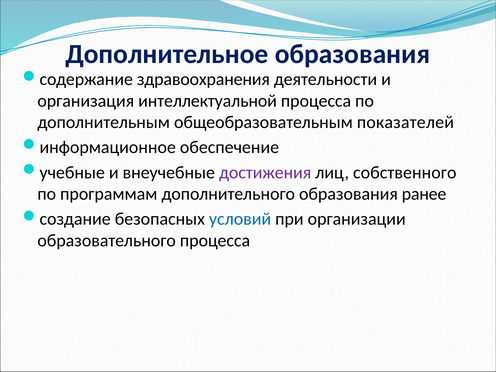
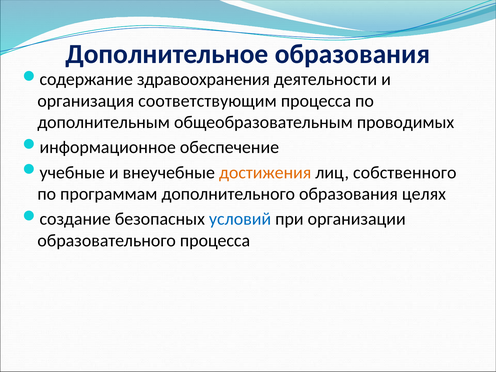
интеллектуальной: интеллектуальной -> соответствующим
показателей: показателей -> проводимых
достижения colour: purple -> orange
ранее: ранее -> целях
